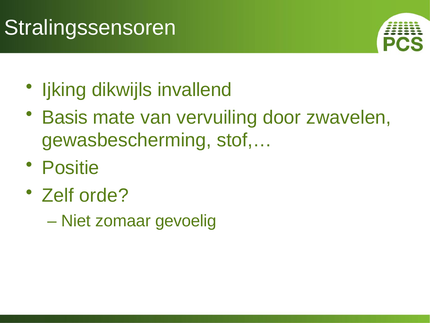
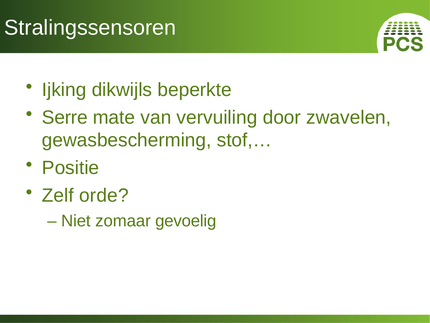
invallend: invallend -> beperkte
Basis: Basis -> Serre
